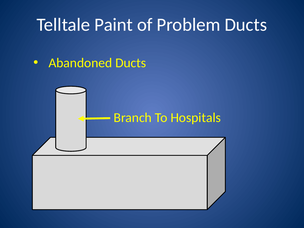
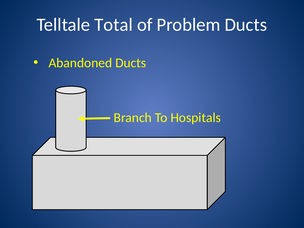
Paint: Paint -> Total
